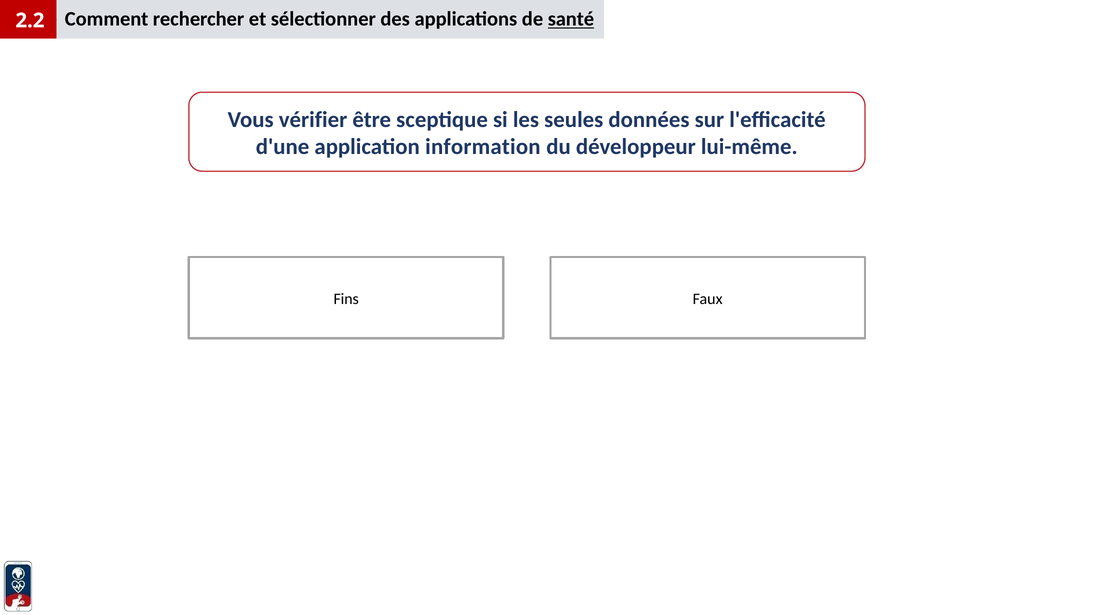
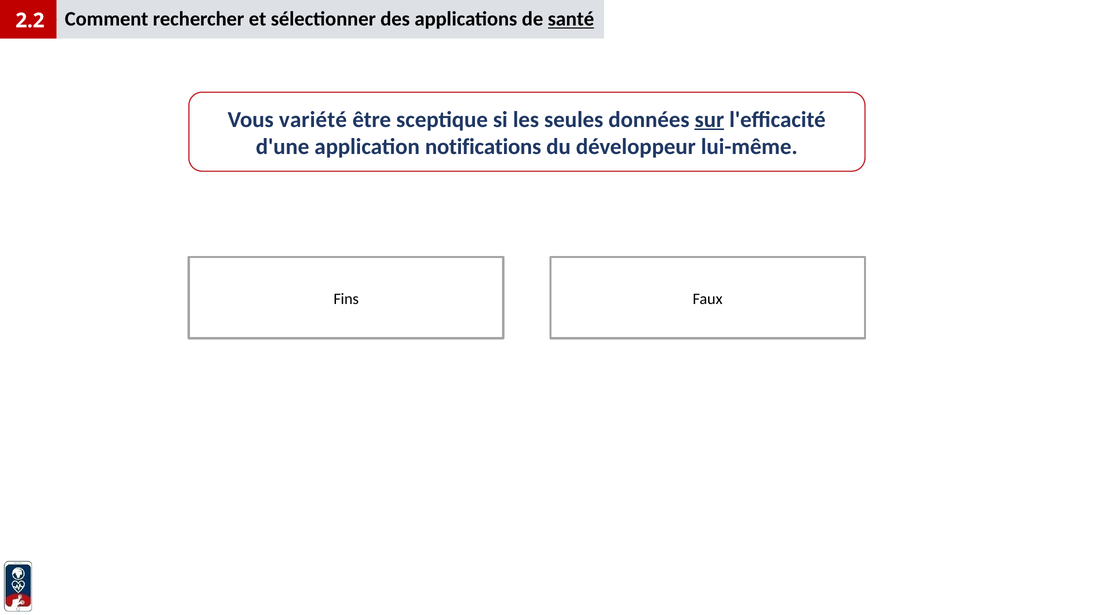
vérifier: vérifier -> variété
sur underline: none -> present
information: information -> notifications
